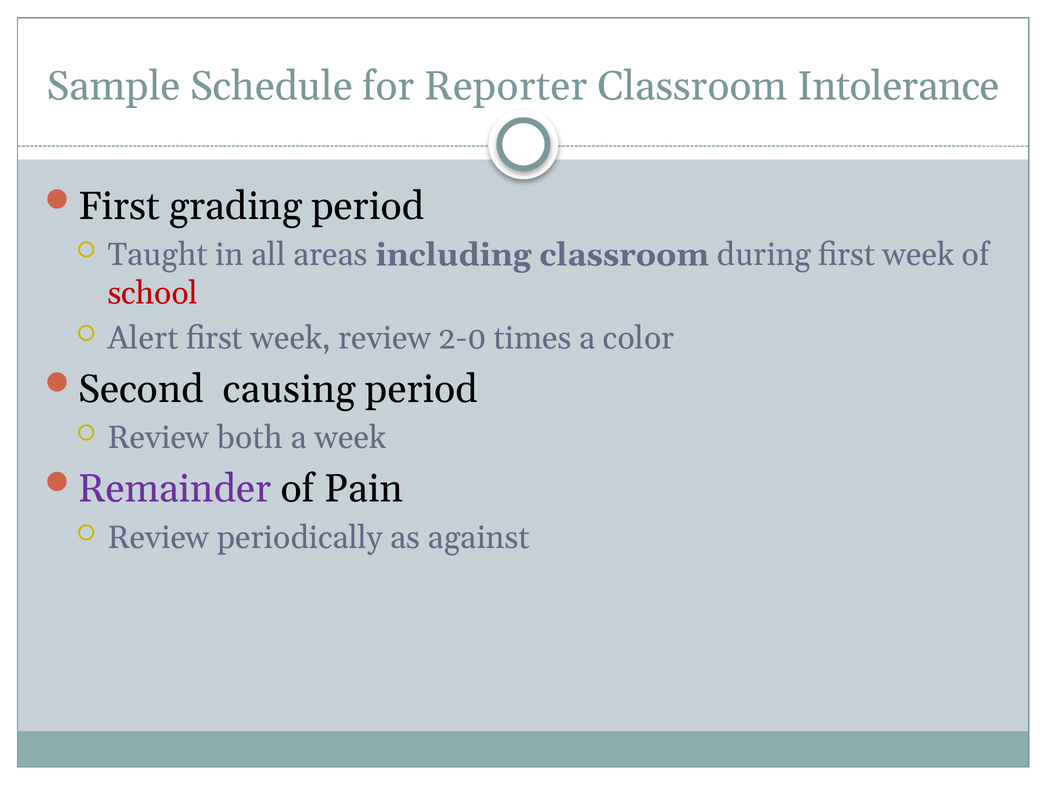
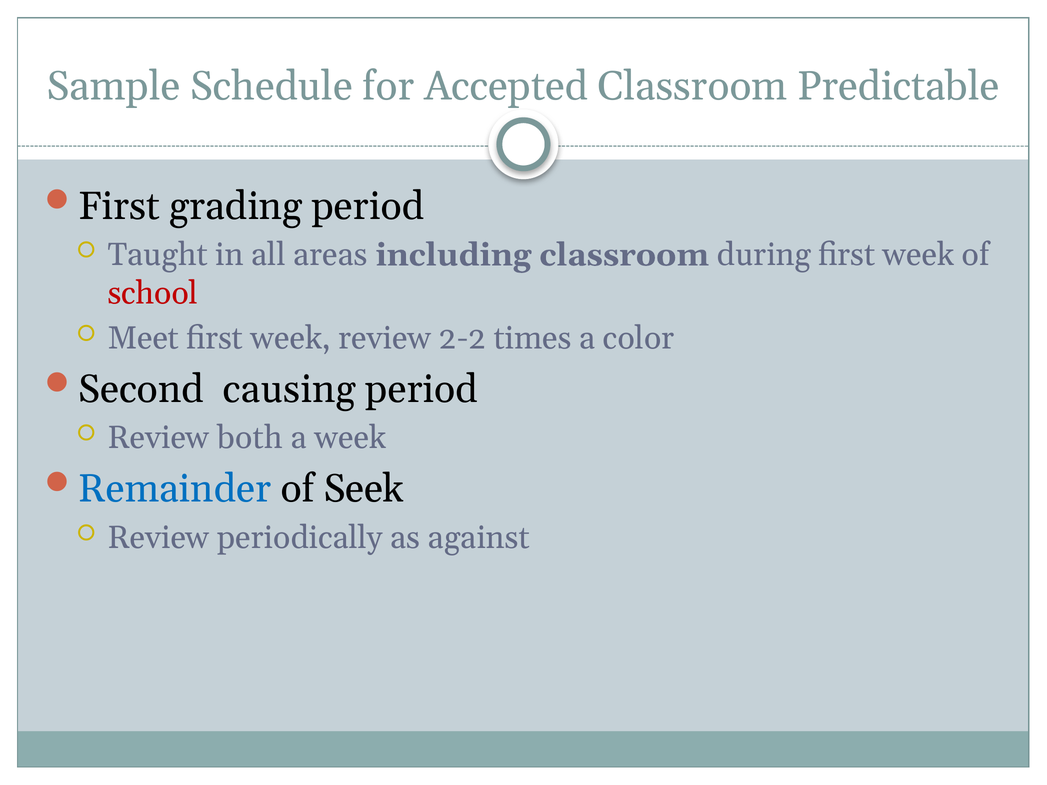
Reporter: Reporter -> Accepted
Intolerance: Intolerance -> Predictable
Alert: Alert -> Meet
2-0: 2-0 -> 2-2
Remainder colour: purple -> blue
Pain: Pain -> Seek
